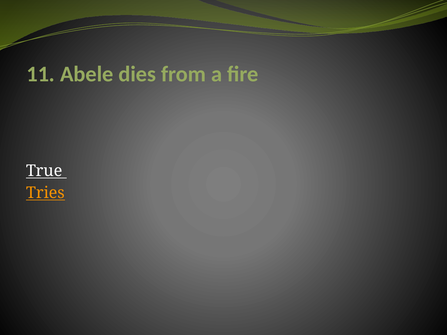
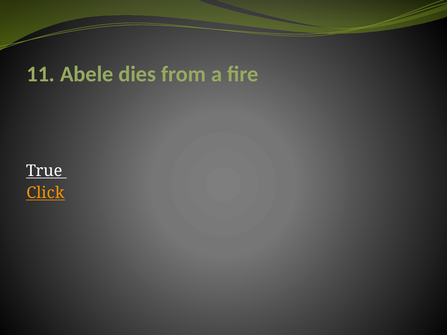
Tries: Tries -> Click
